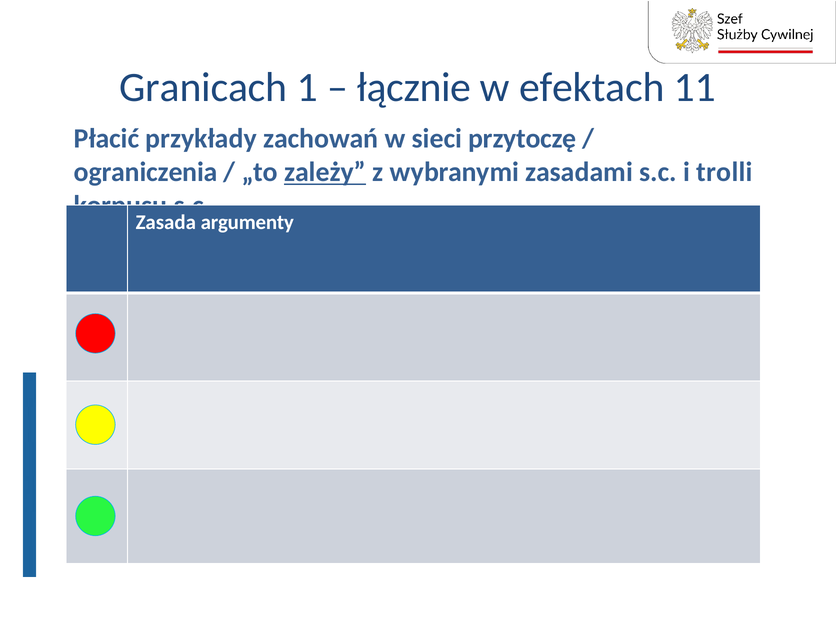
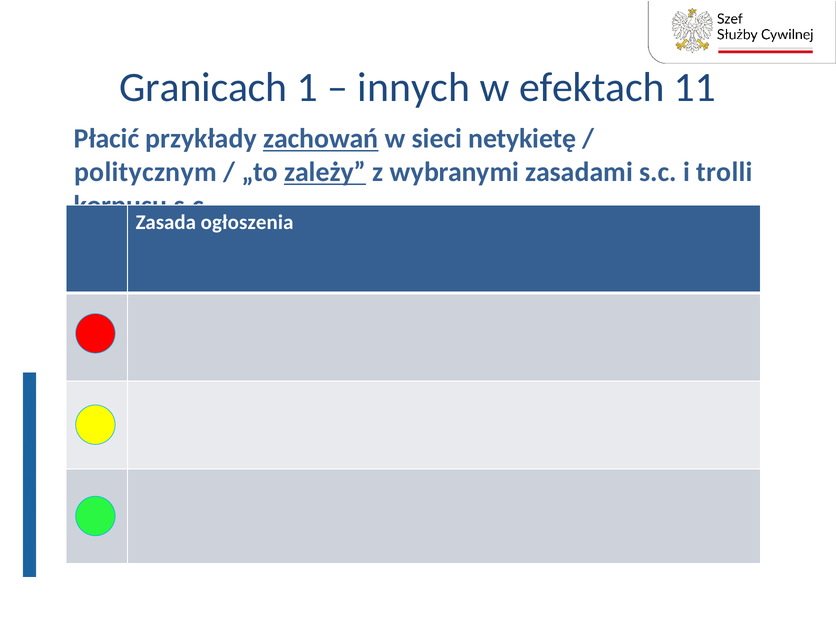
łącznie: łącznie -> innych
zachowań underline: none -> present
przytoczę: przytoczę -> netykietę
ograniczenia: ograniczenia -> politycznym
argumenty: argumenty -> ogłoszenia
